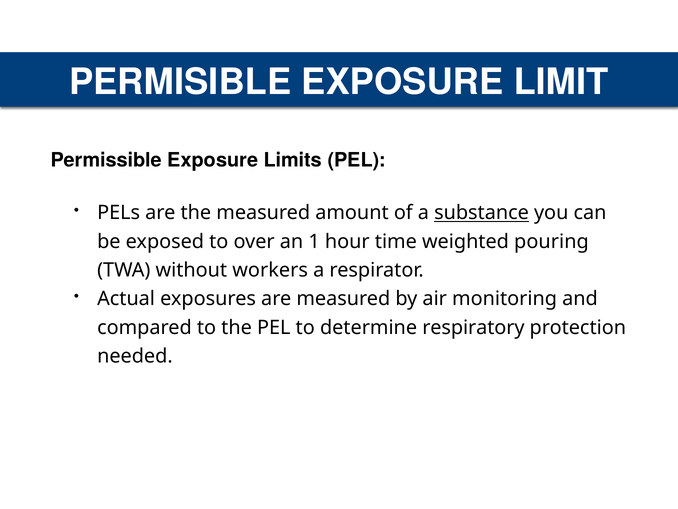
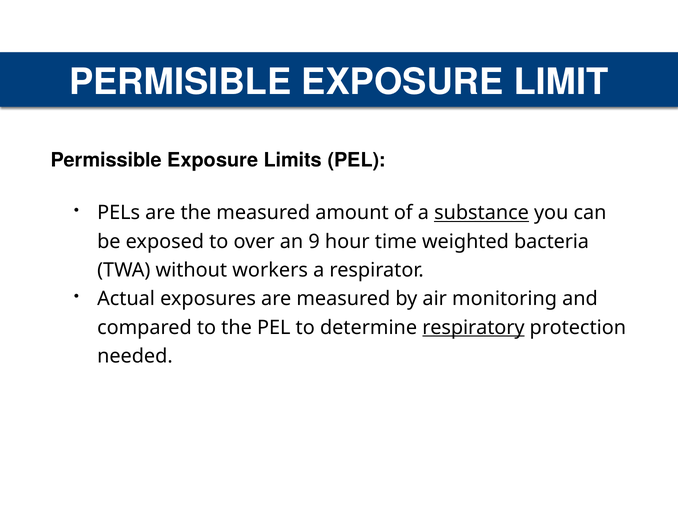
1: 1 -> 9
pouring: pouring -> bacteria
respiratory underline: none -> present
